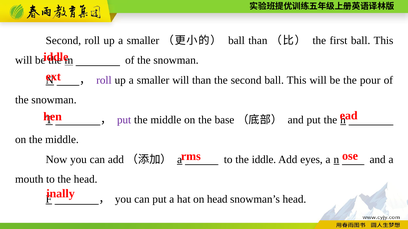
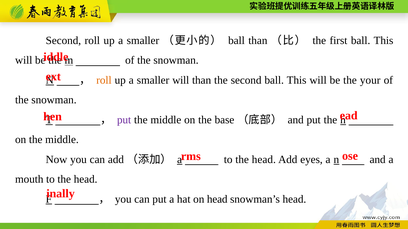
roll at (104, 80) colour: purple -> orange
pour: pour -> your
a to the iddle: iddle -> head
